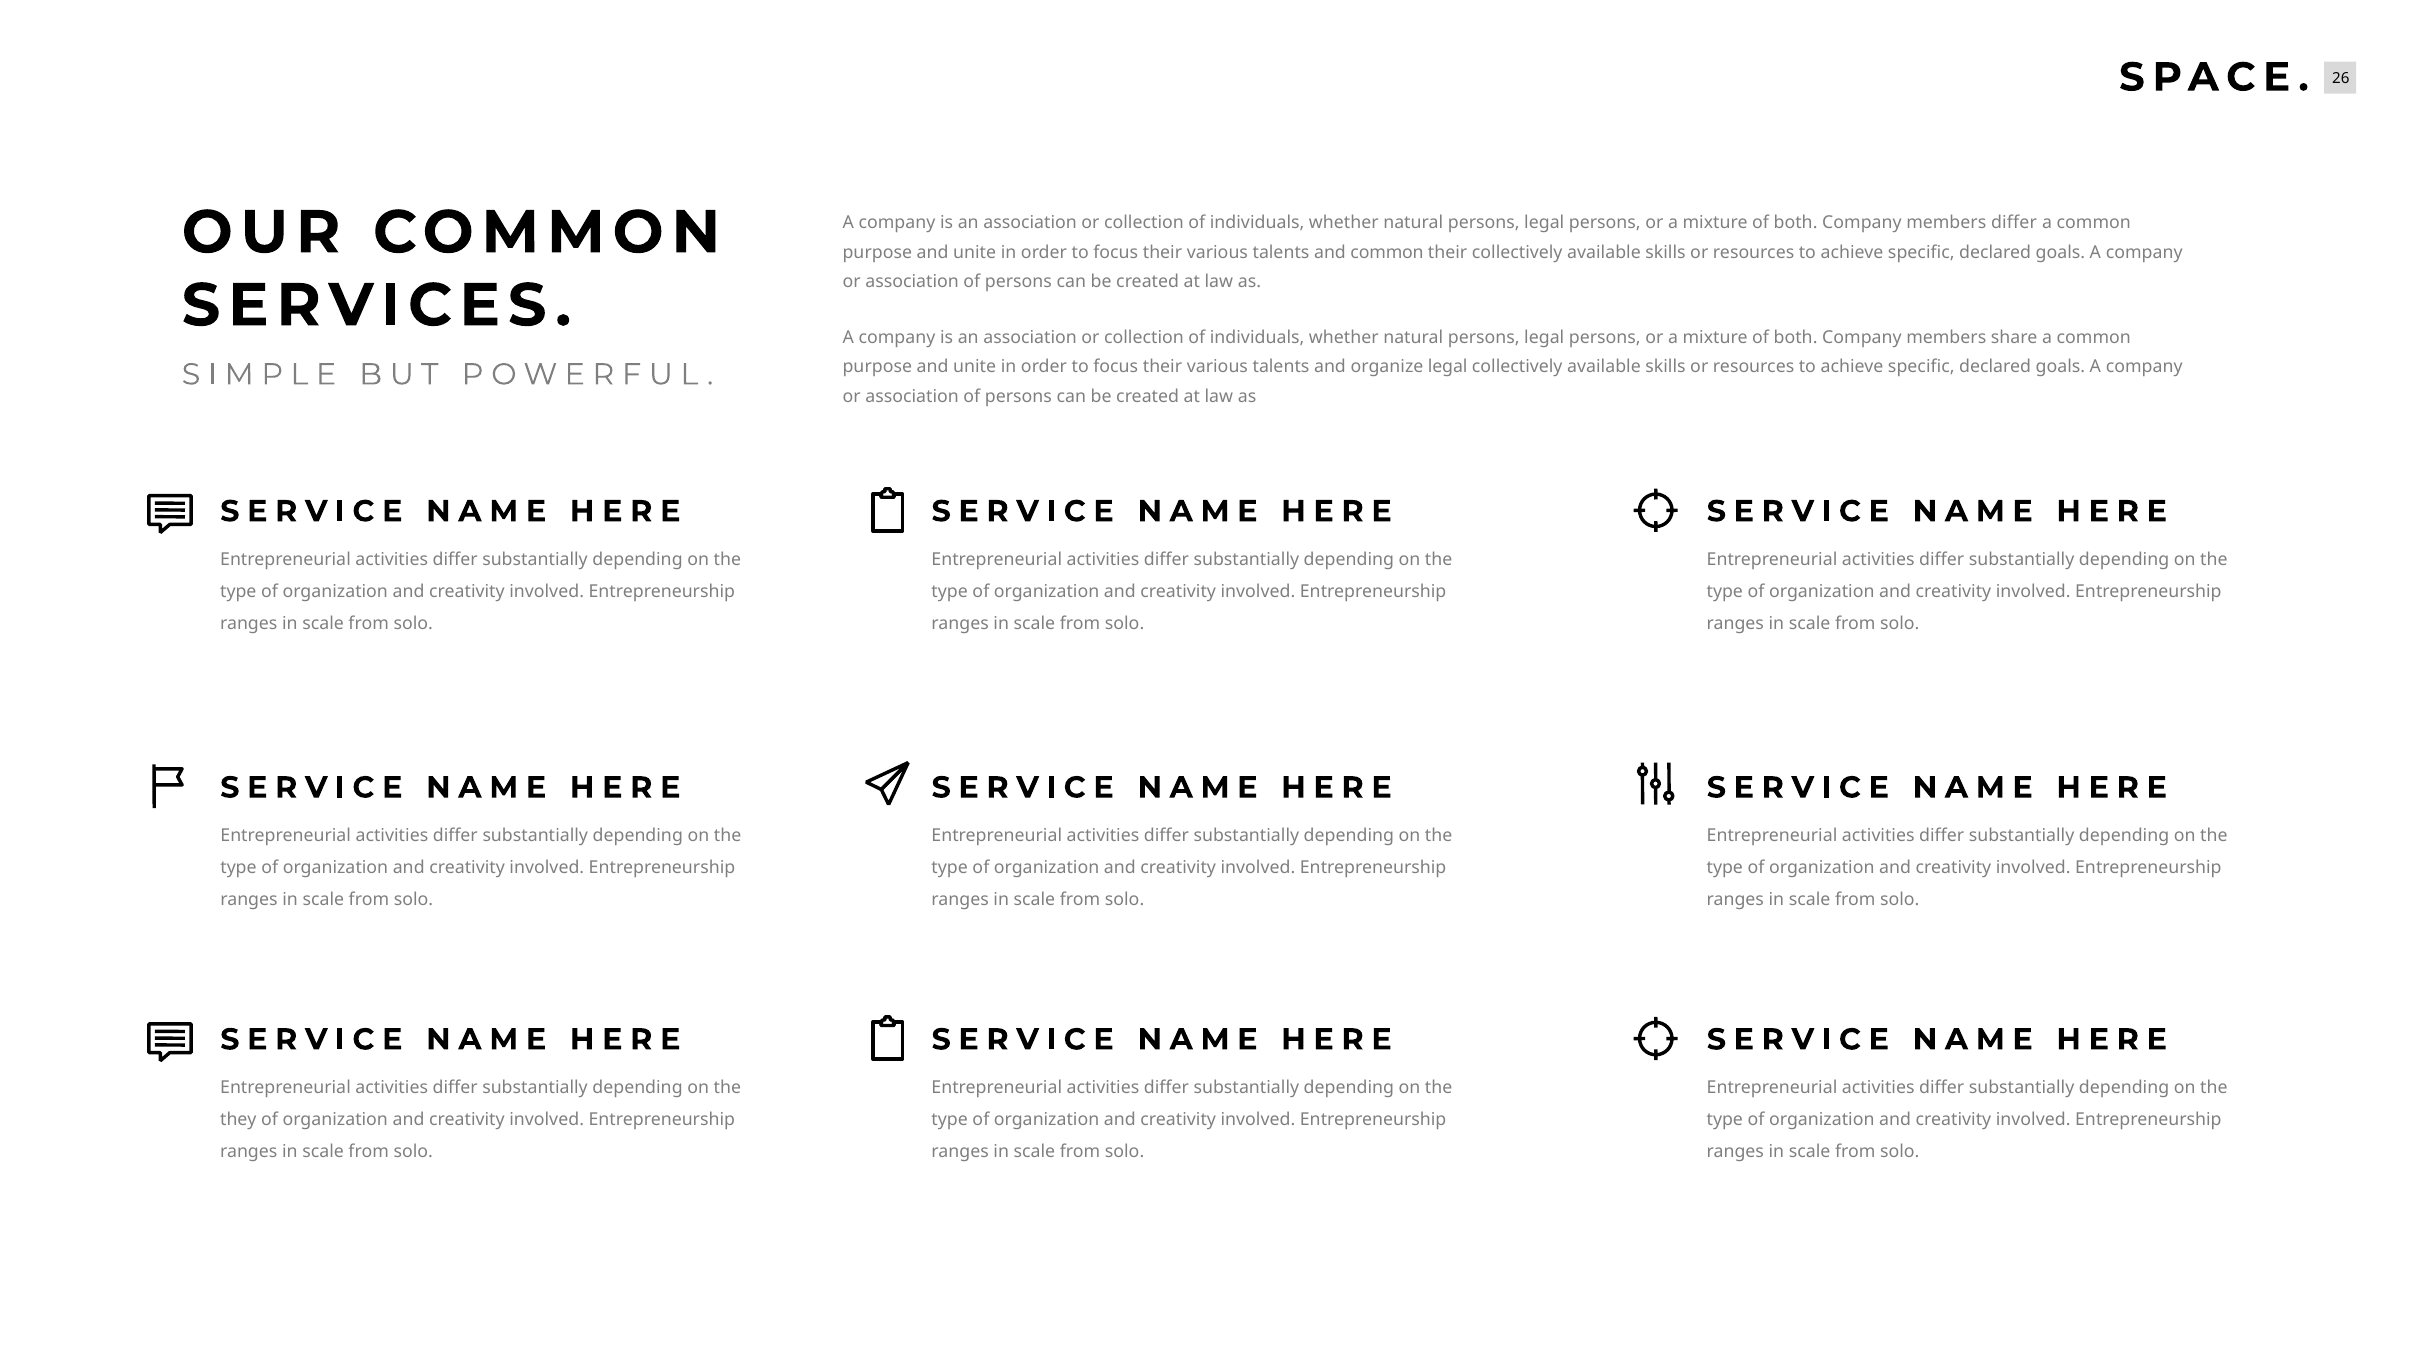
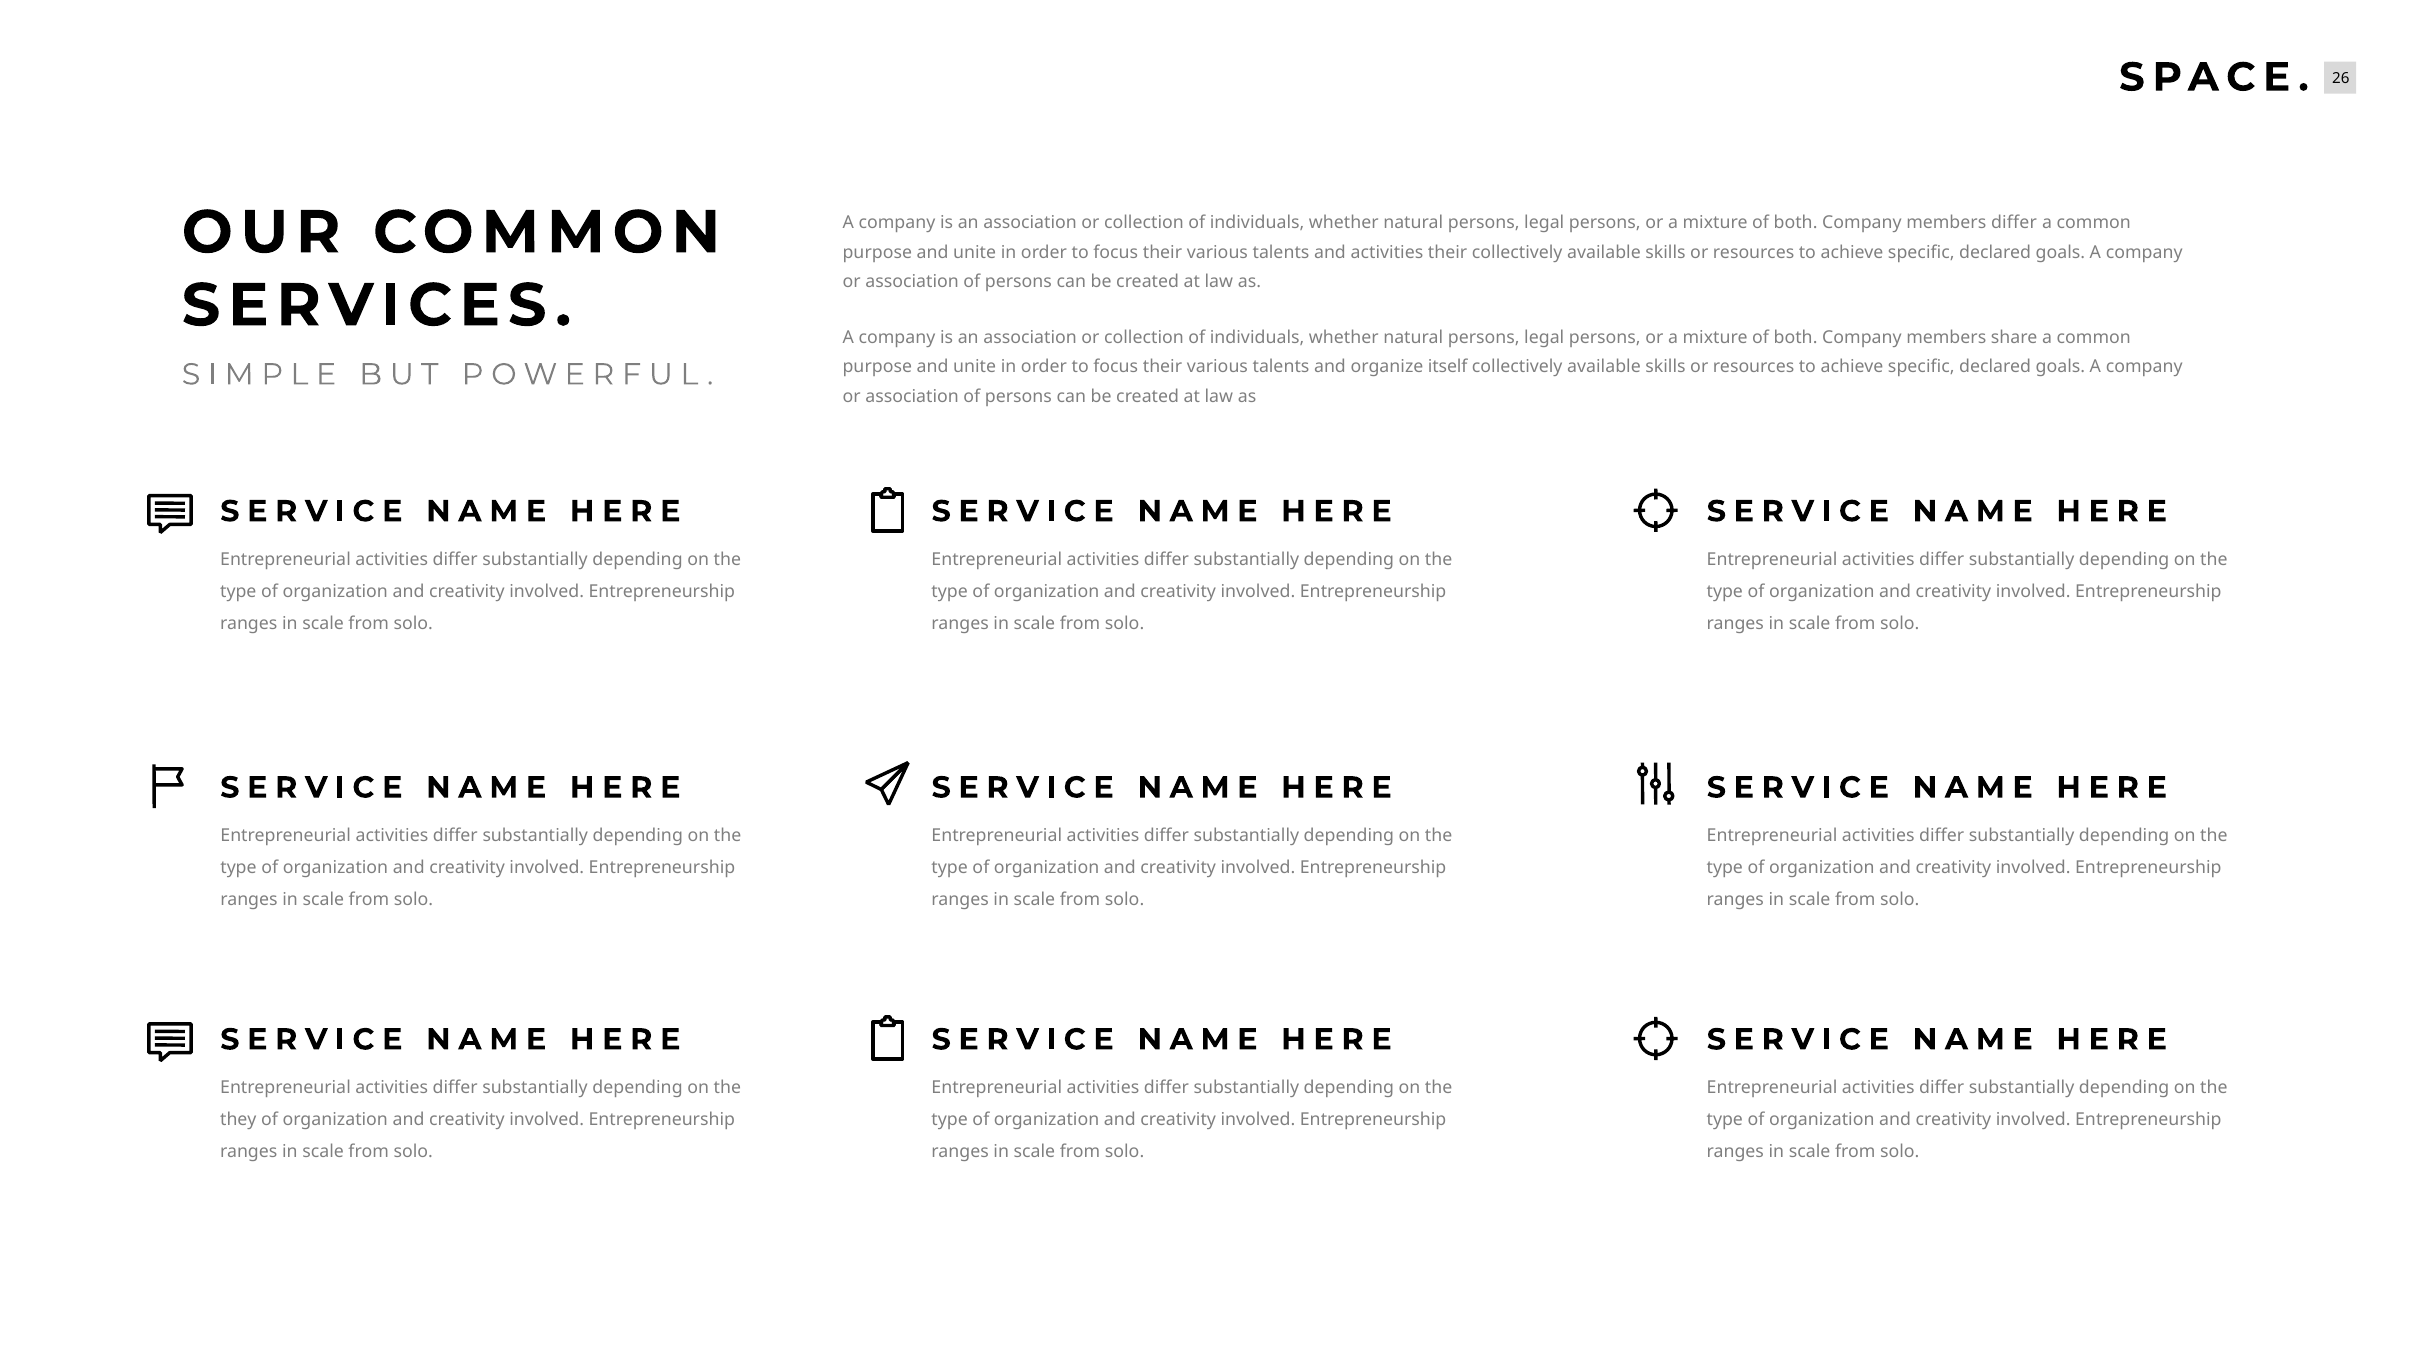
and common: common -> activities
organize legal: legal -> itself
